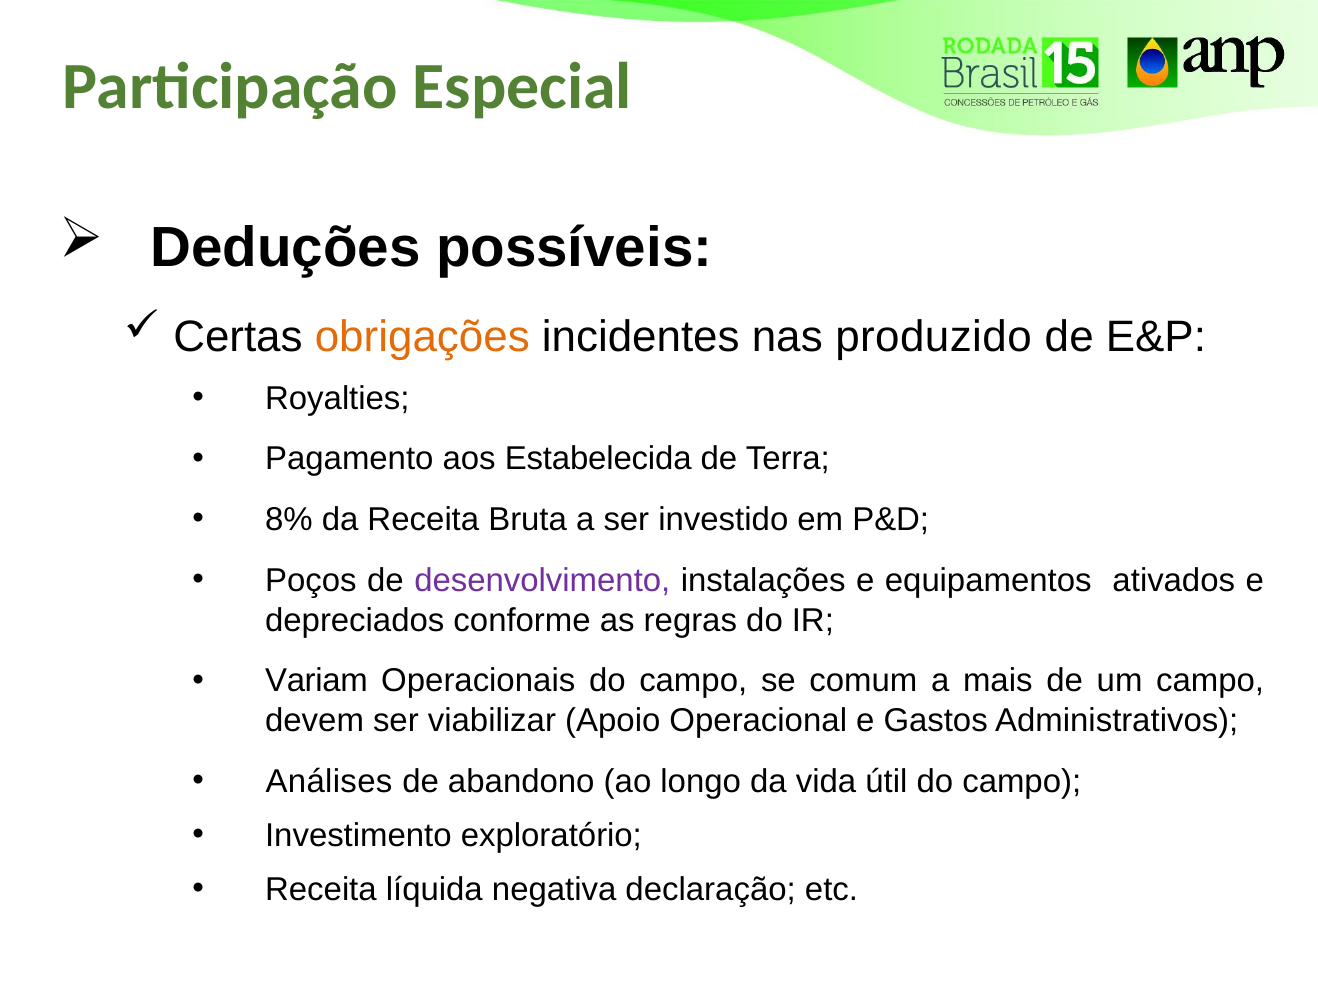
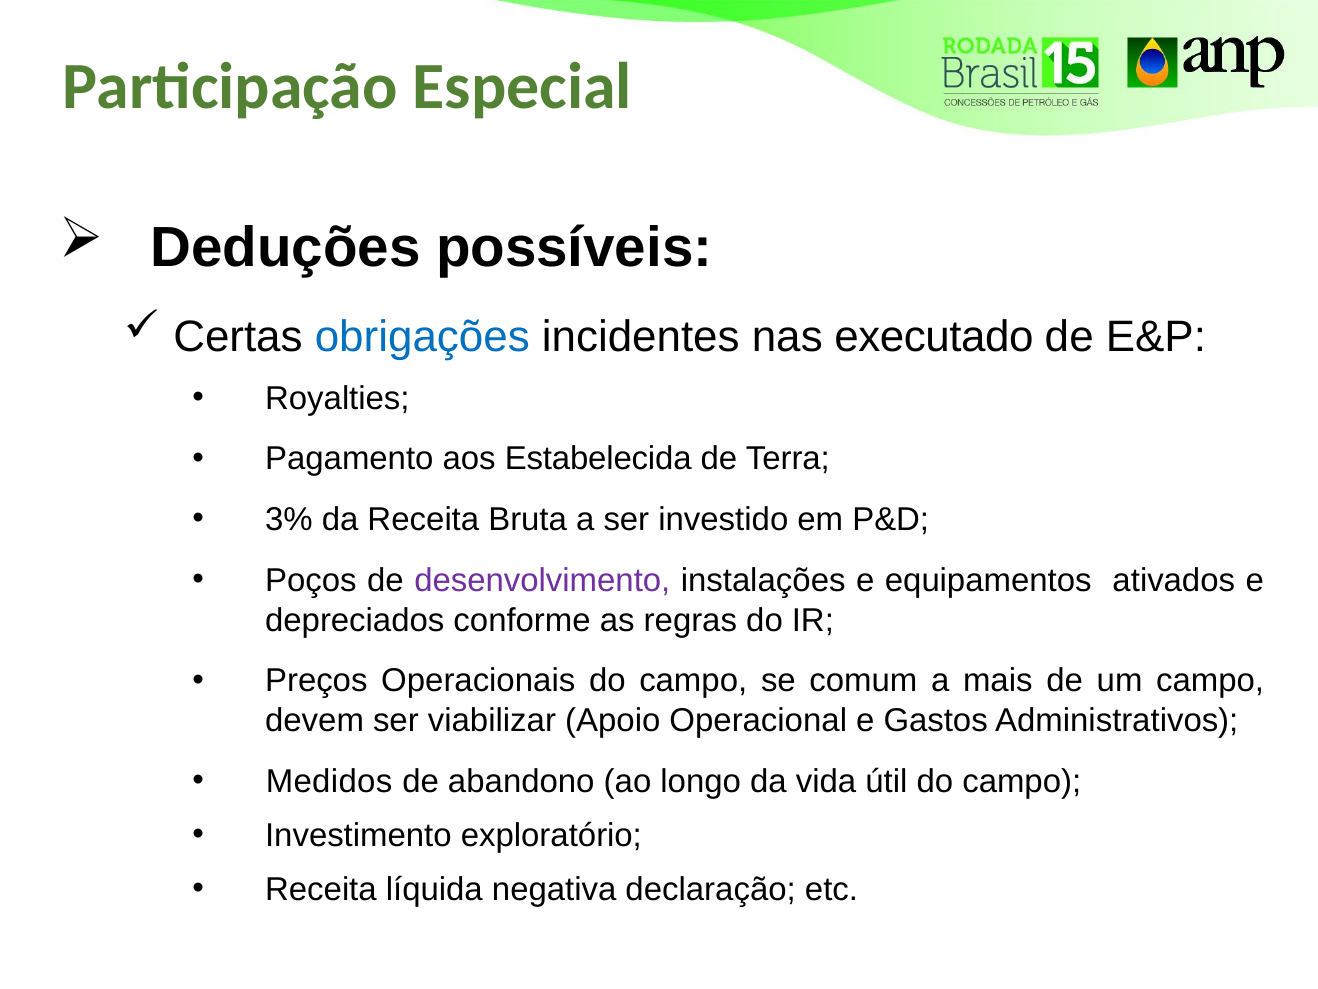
obrigações colour: orange -> blue
produzido: produzido -> executado
8%: 8% -> 3%
Variam: Variam -> Preços
Análises: Análises -> Medidos
